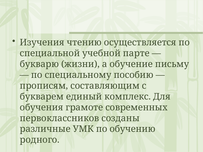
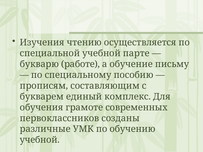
жизни: жизни -> работе
родного at (40, 140): родного -> учебной
